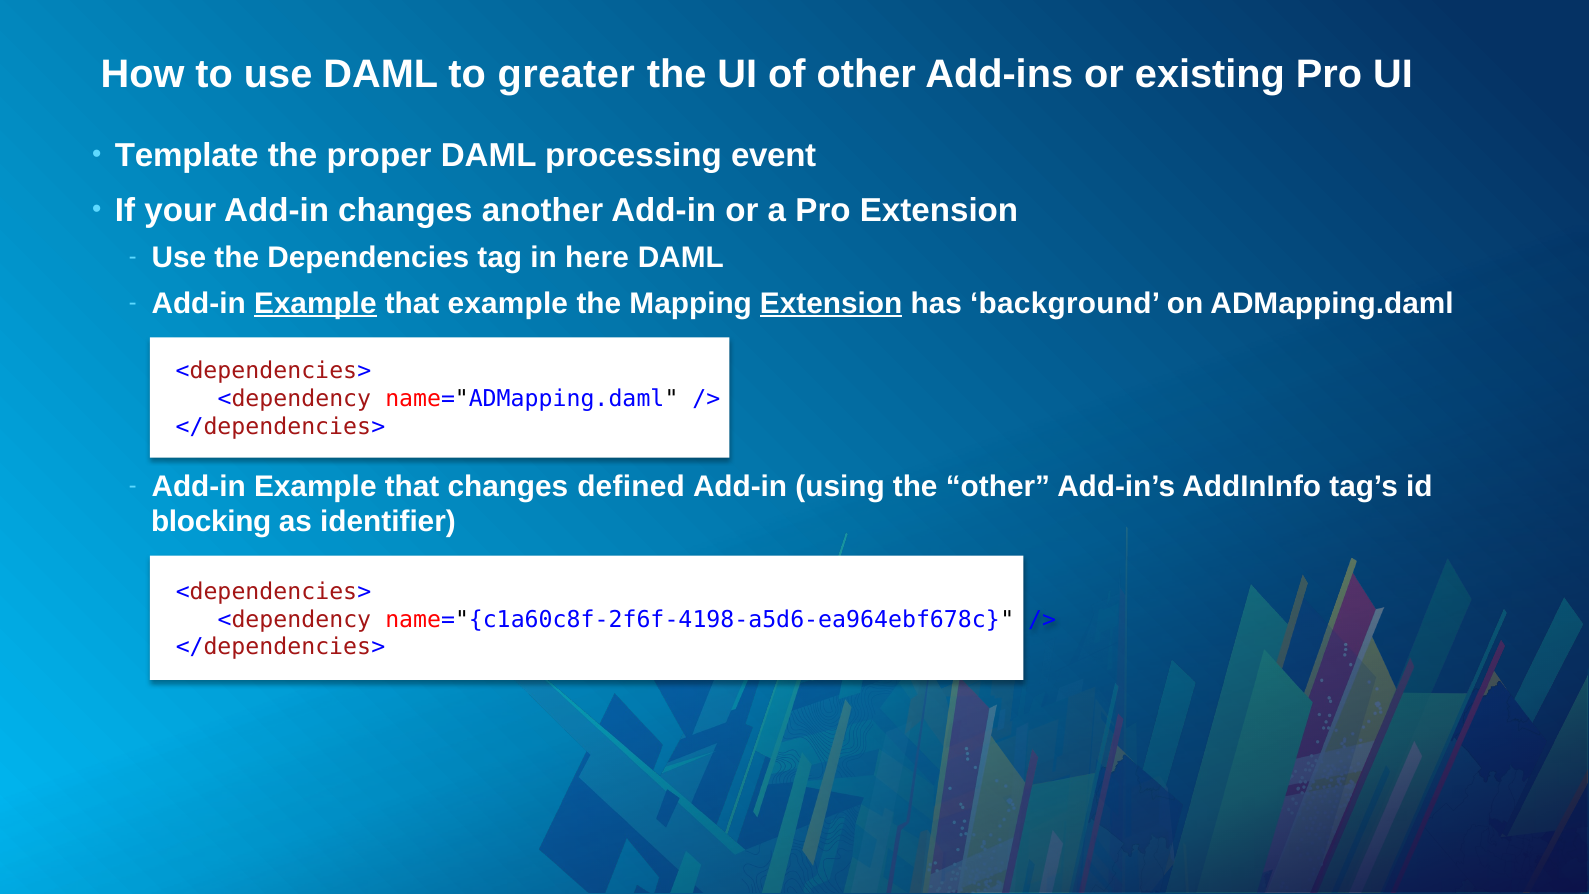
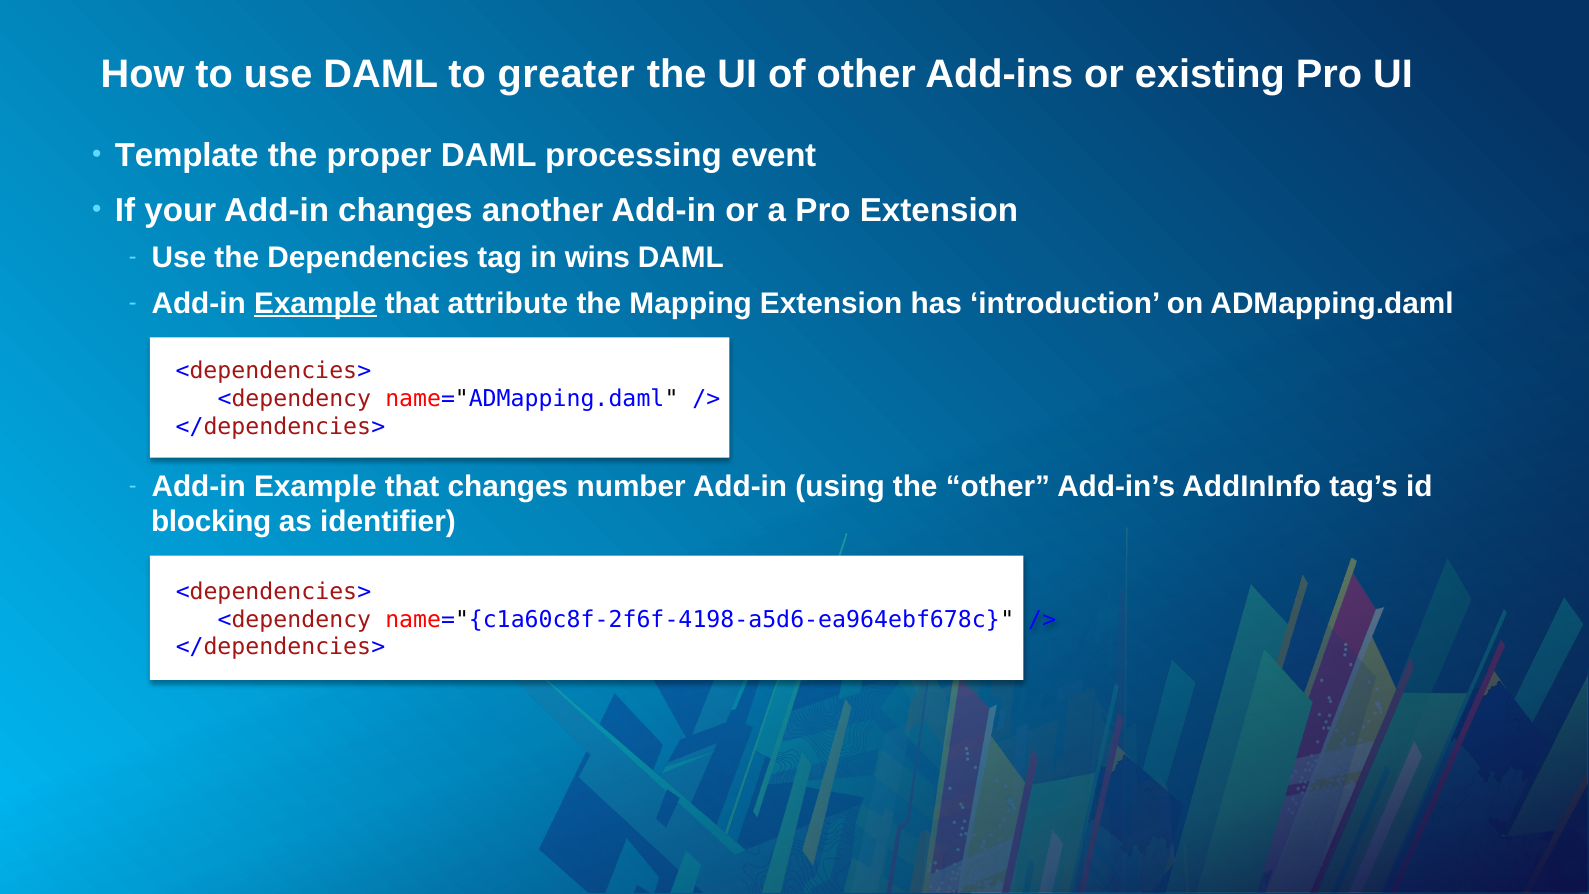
here: here -> wins
that example: example -> attribute
Extension at (831, 303) underline: present -> none
background: background -> introduction
defined: defined -> number
